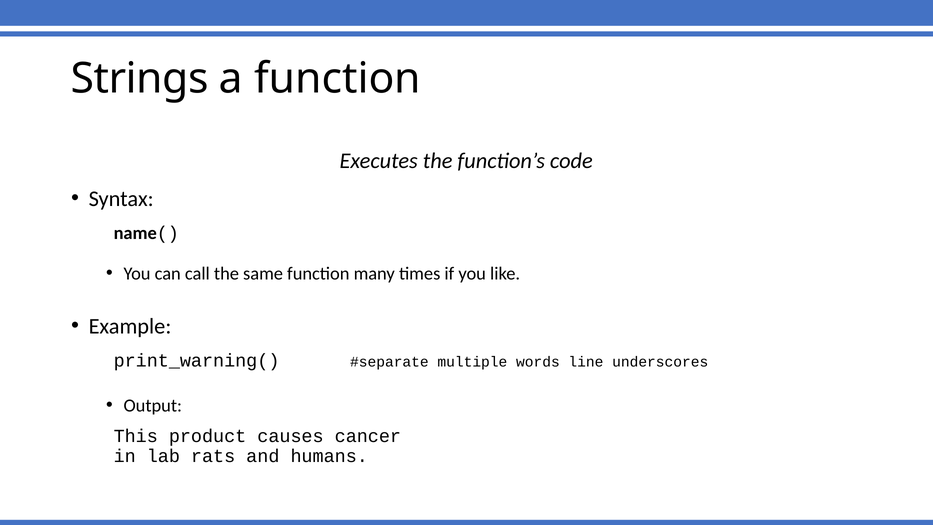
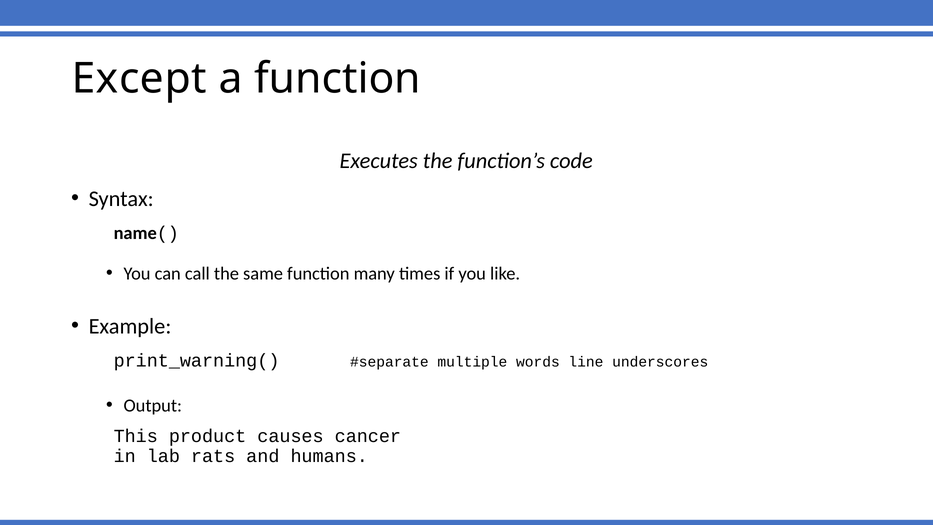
Strings: Strings -> Except
